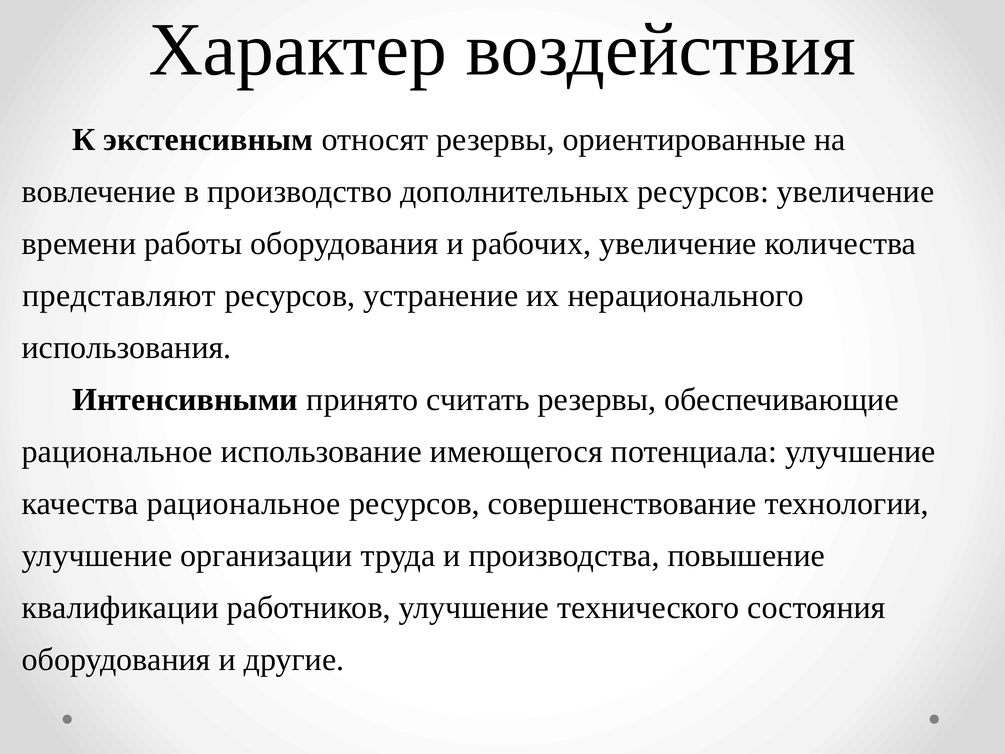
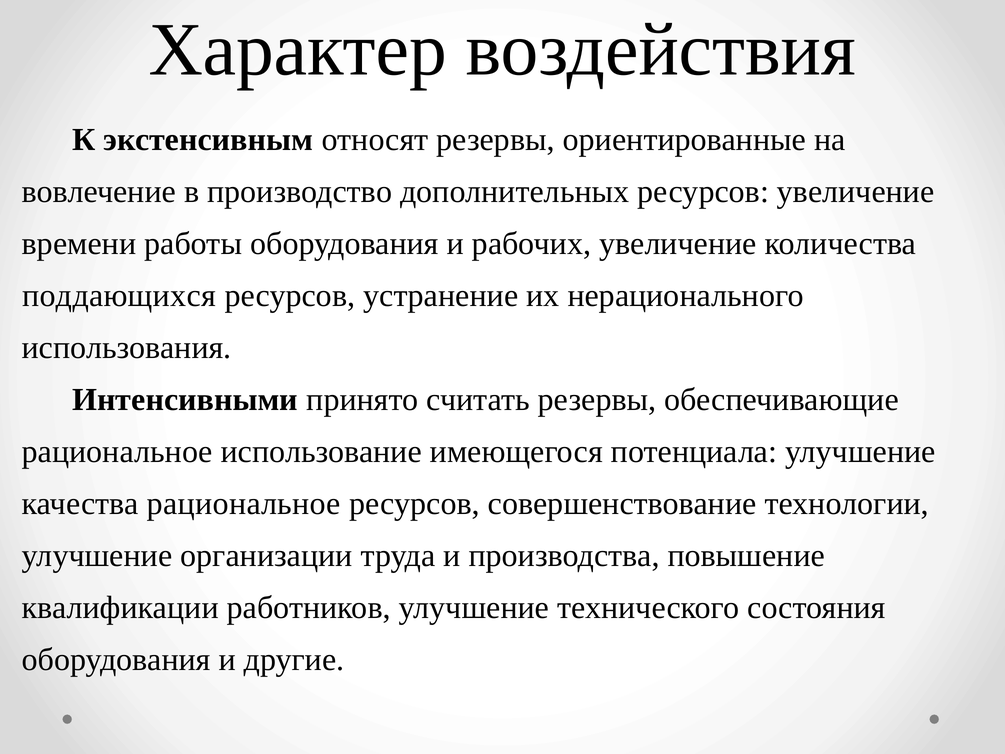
представляют: представляют -> поддающихся
